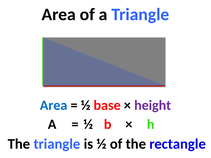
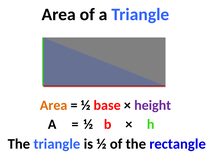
Area at (54, 105) colour: blue -> orange
